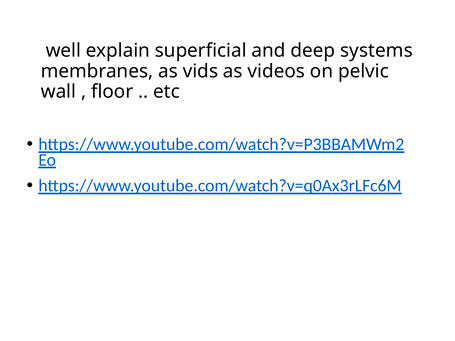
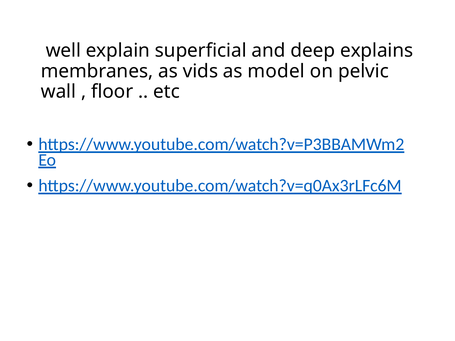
systems: systems -> explains
videos: videos -> model
